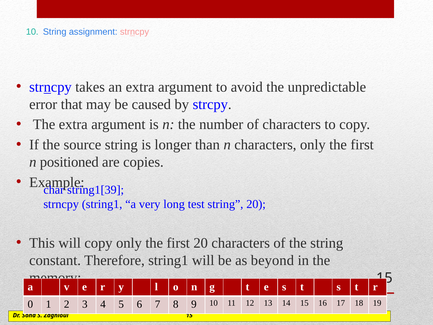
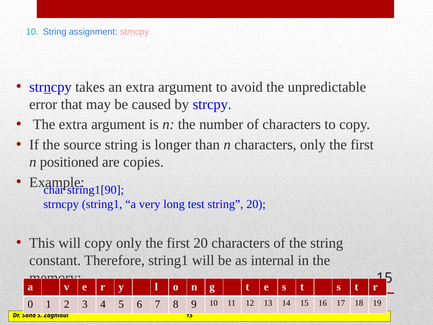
string1[39: string1[39 -> string1[90
beyond: beyond -> internal
